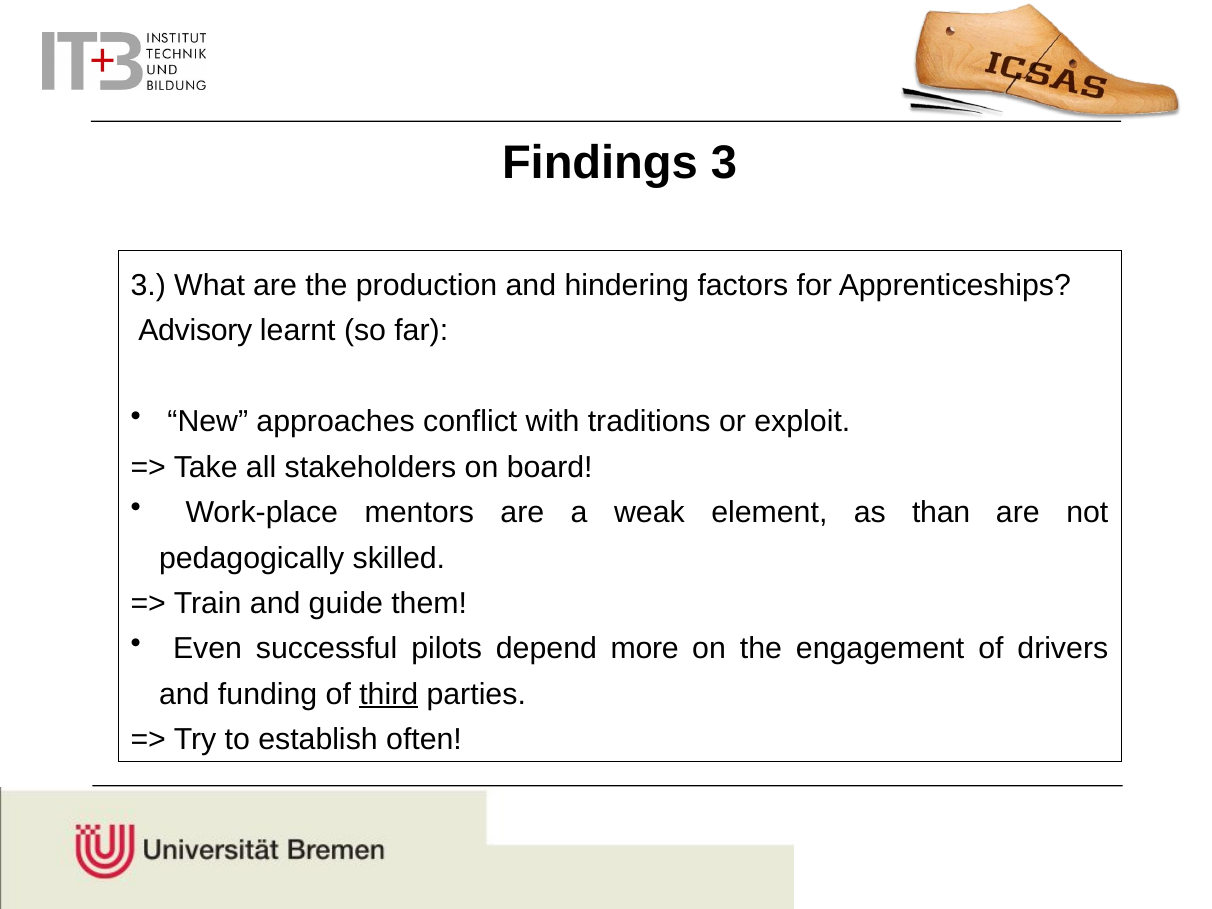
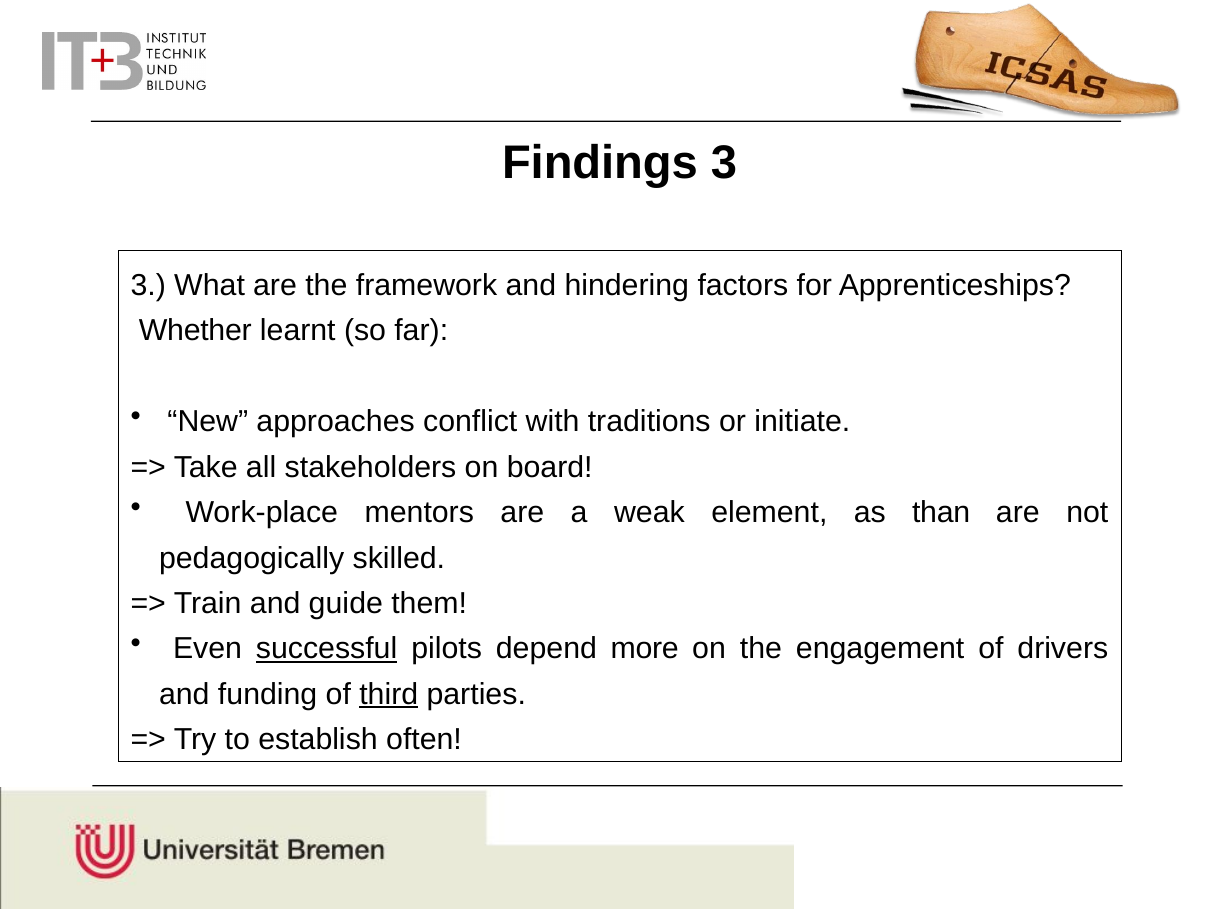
production: production -> framework
Advisory: Advisory -> Whether
exploit: exploit -> initiate
successful underline: none -> present
